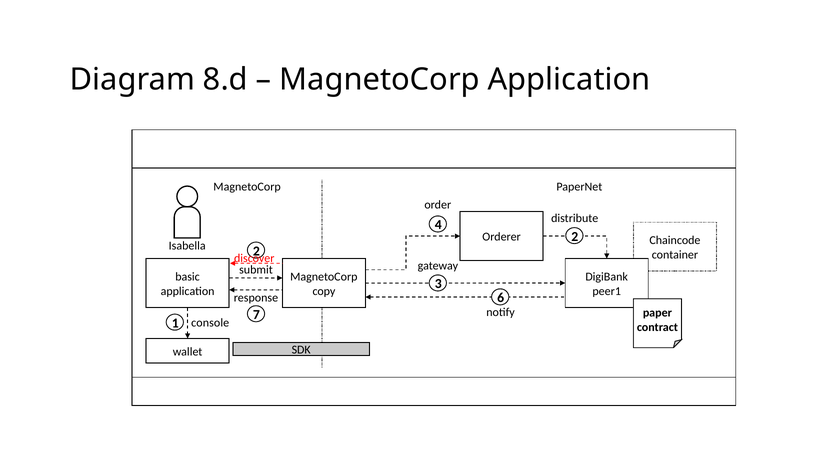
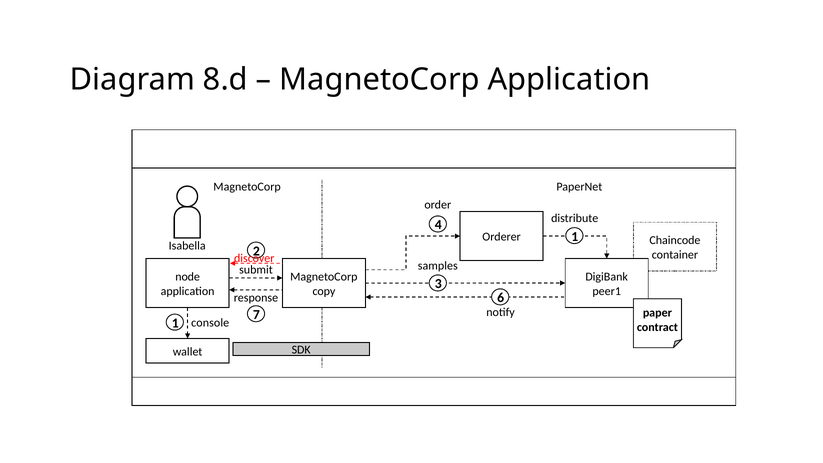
Orderer 2: 2 -> 1
gateway: gateway -> samples
basic: basic -> node
